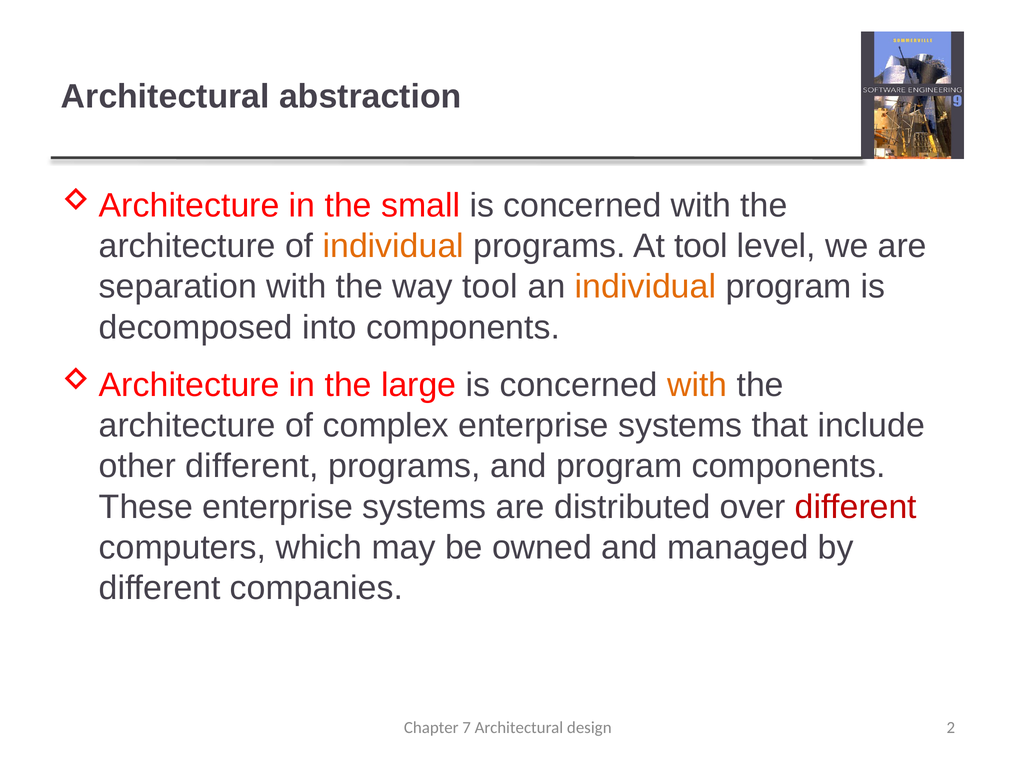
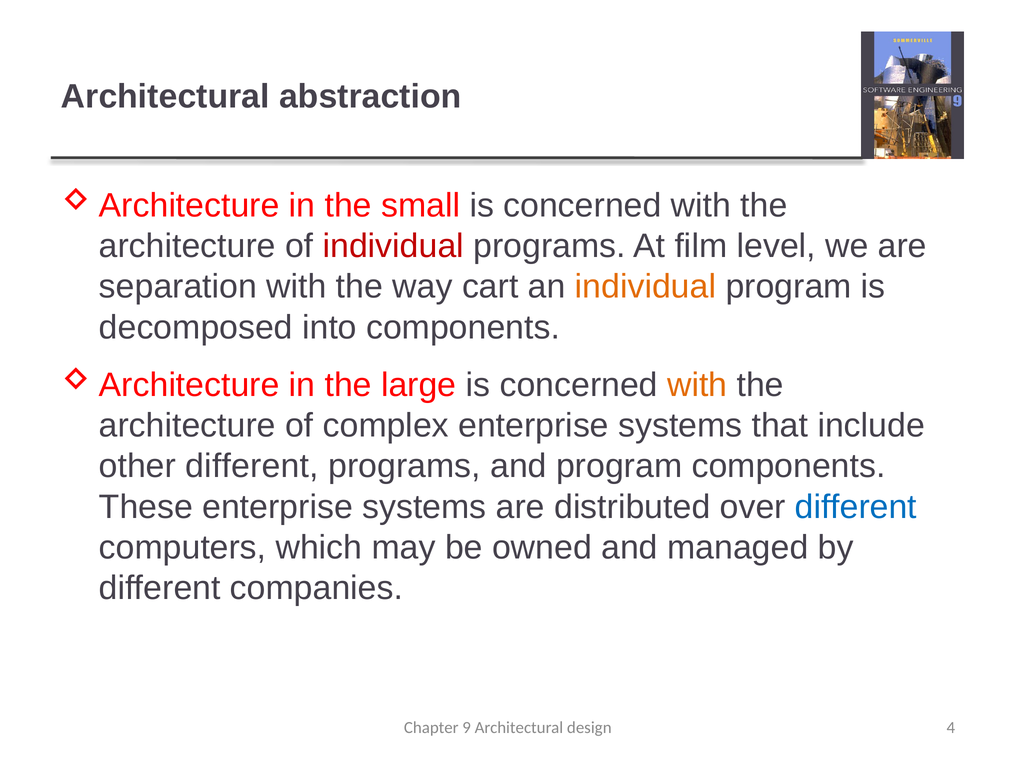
individual at (393, 246) colour: orange -> red
At tool: tool -> film
way tool: tool -> cart
different at (856, 507) colour: red -> blue
7: 7 -> 9
2: 2 -> 4
